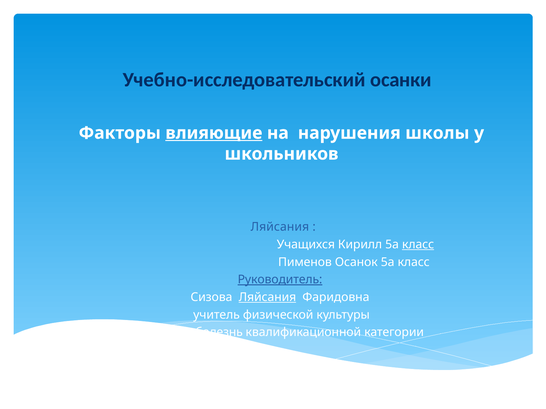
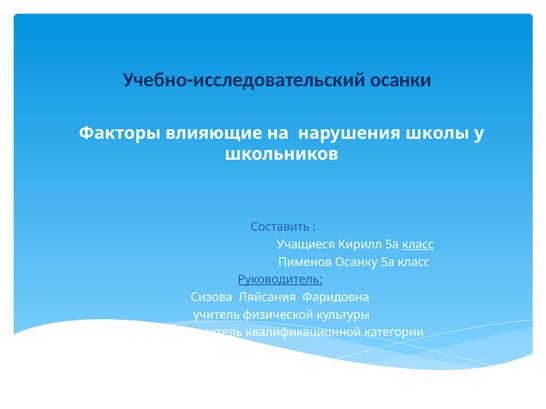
влияющие underline: present -> none
Ляйсания at (280, 227): Ляйсания -> Составить
Учащихся: Учащихся -> Учащиеся
Осанок: Осанок -> Осанку
Ляйсания at (267, 298) underline: present -> none
болезнь at (219, 333): болезнь -> учитель
